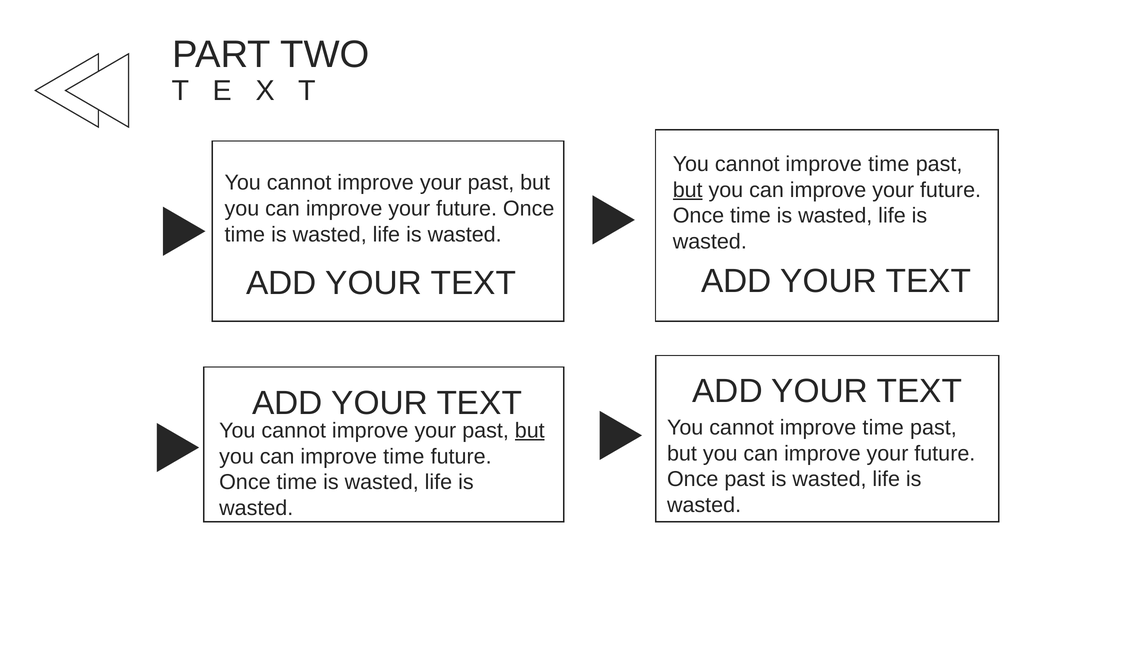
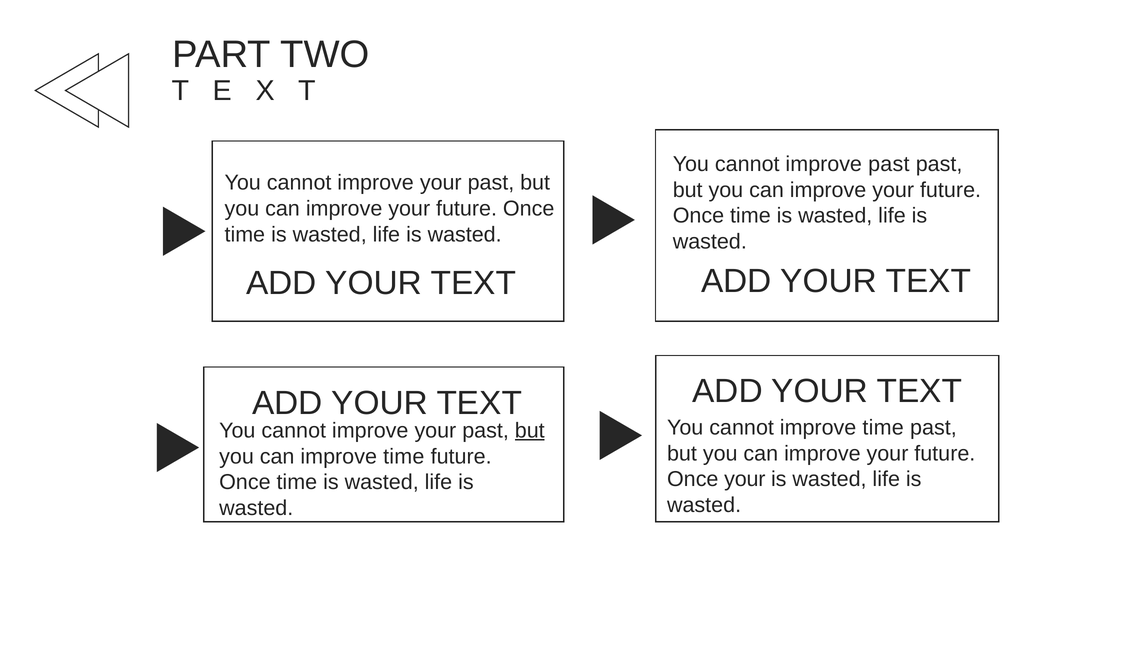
time at (889, 164): time -> past
but at (688, 190) underline: present -> none
Once past: past -> your
